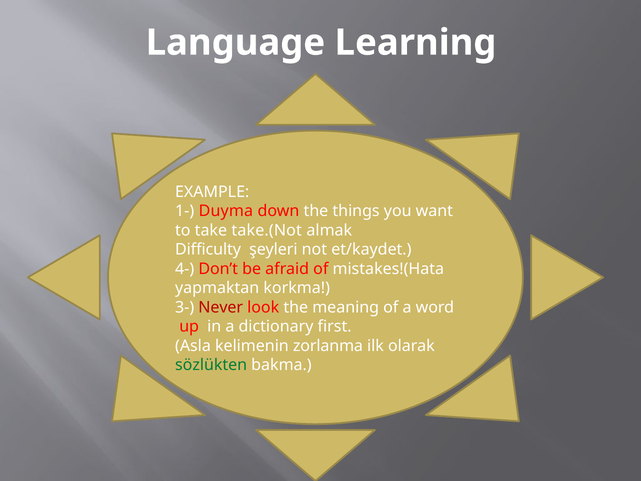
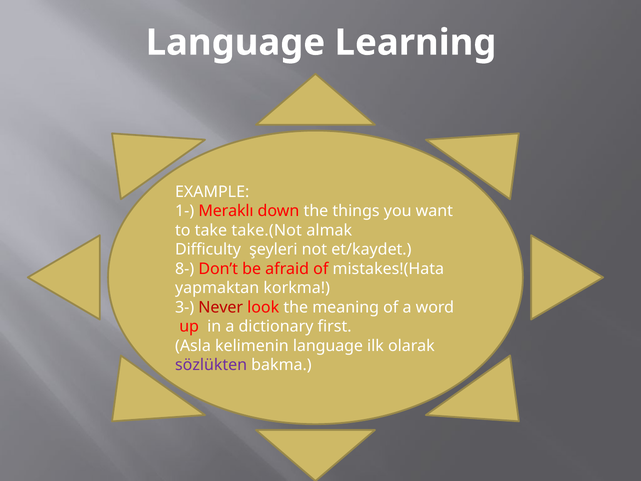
Duyma: Duyma -> Meraklı
4-: 4- -> 8-
kelimenin zorlanma: zorlanma -> language
sözlükten colour: green -> purple
